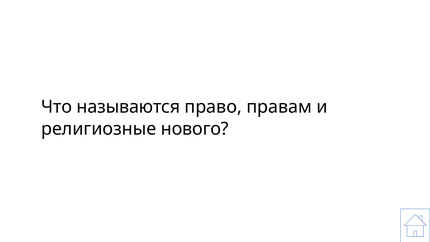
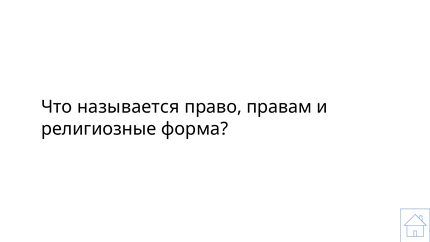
называются: называются -> называется
нового: нового -> форма
